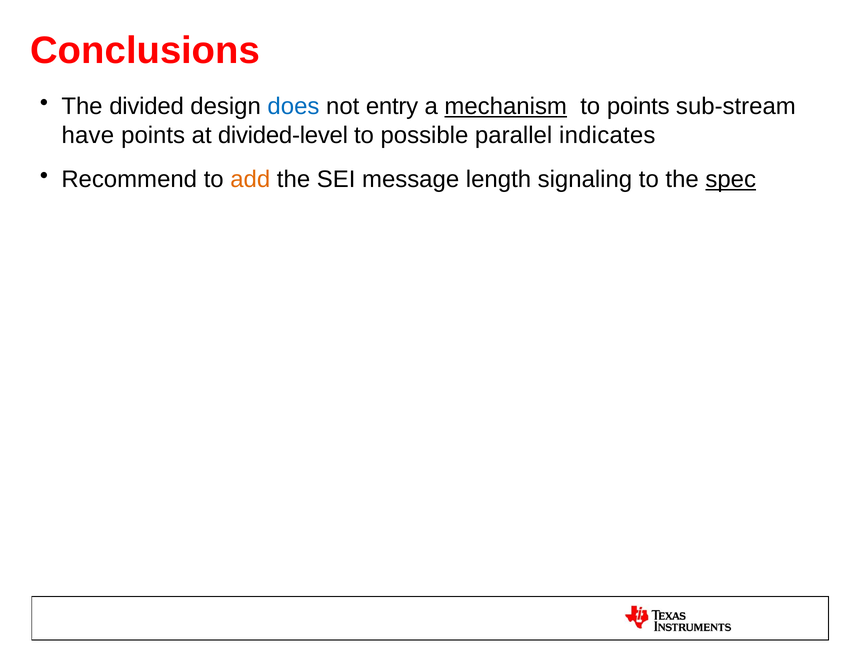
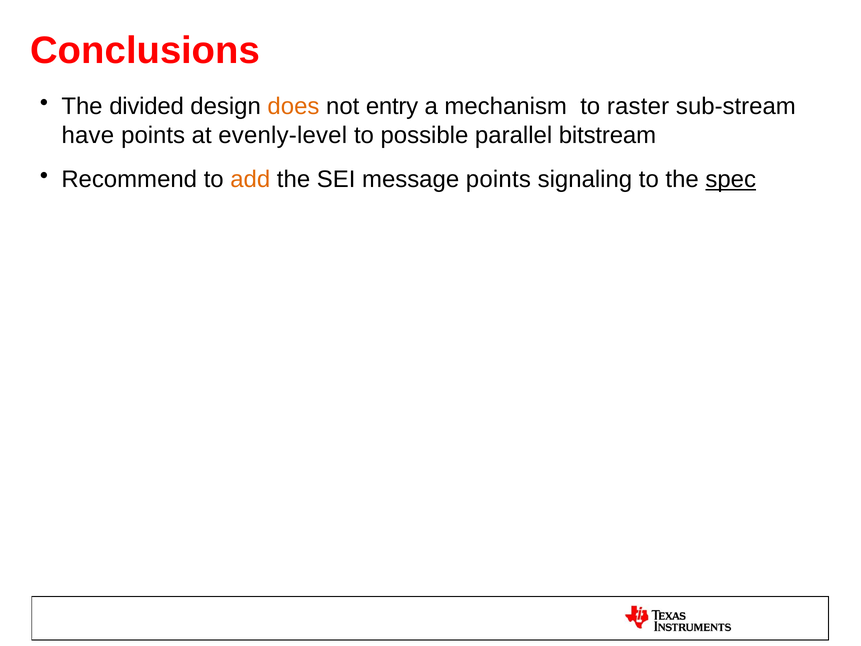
does colour: blue -> orange
mechanism underline: present -> none
to points: points -> raster
divided-level: divided-level -> evenly-level
indicates: indicates -> bitstream
message length: length -> points
